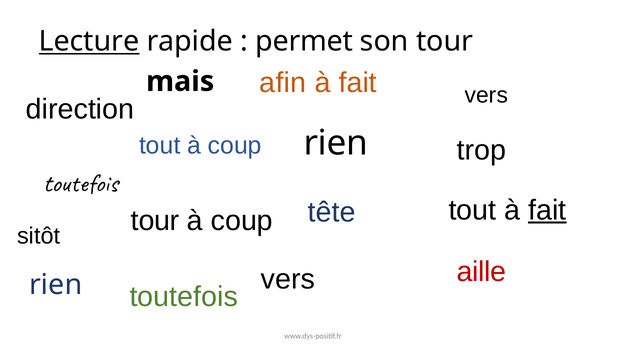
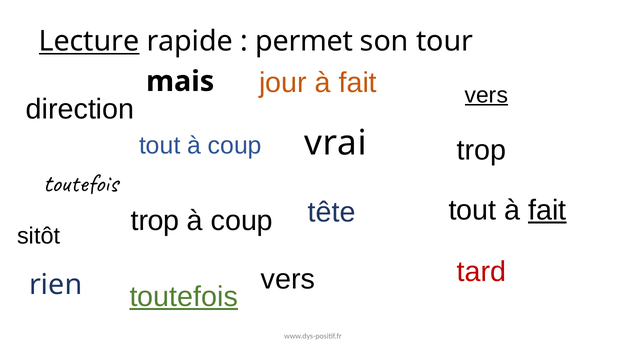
afin: afin -> jour
vers at (486, 95) underline: none -> present
rien at (336, 143): rien -> vrai
tour at (155, 221): tour -> trop
aille: aille -> tard
toutefois at (184, 297) underline: none -> present
